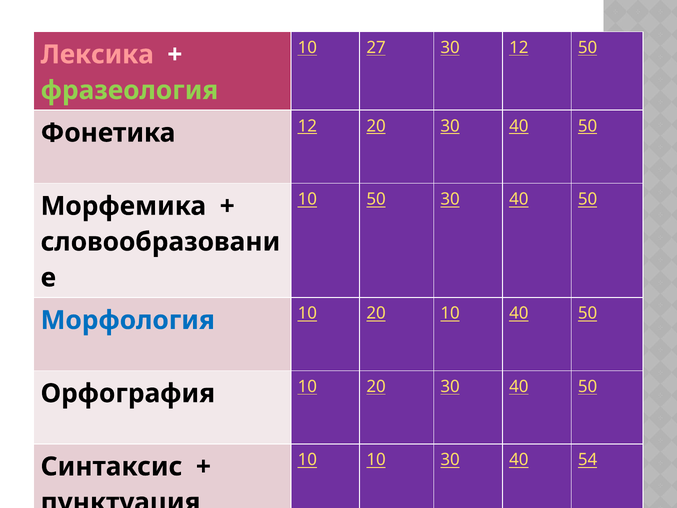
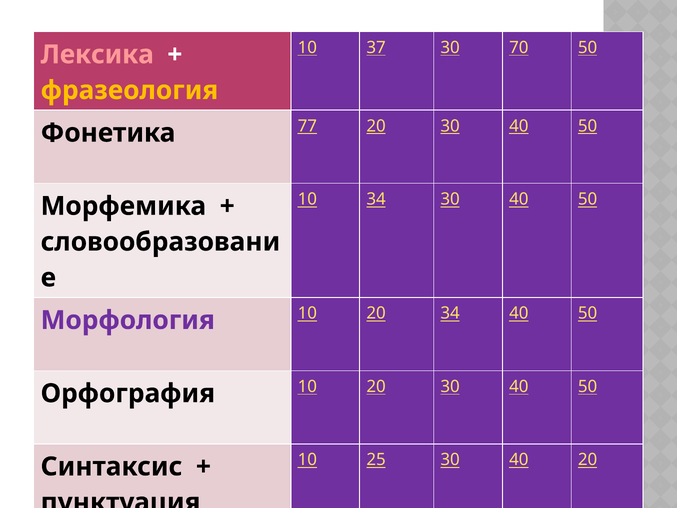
27: 27 -> 37
30 12: 12 -> 70
фразеология colour: light green -> yellow
Фонетика 12: 12 -> 77
10 50: 50 -> 34
Морфология colour: blue -> purple
20 10: 10 -> 34
10 10: 10 -> 25
40 54: 54 -> 20
